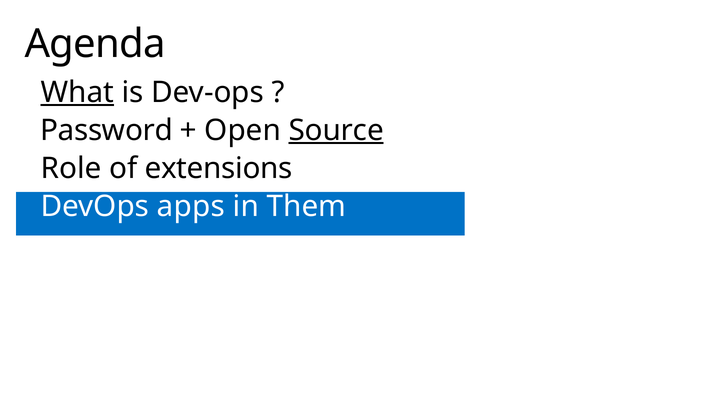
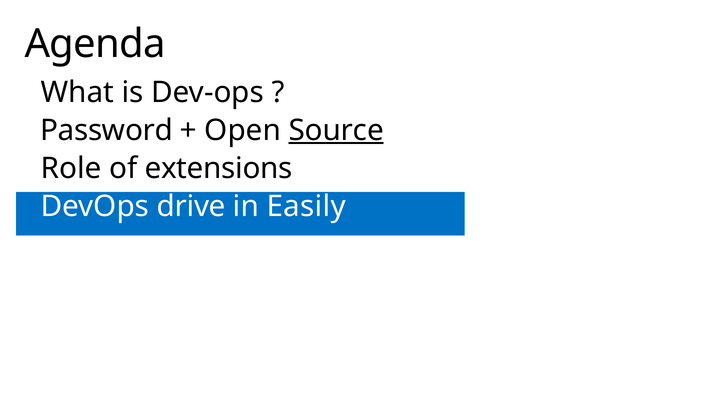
What underline: present -> none
apps: apps -> drive
Them: Them -> Easily
